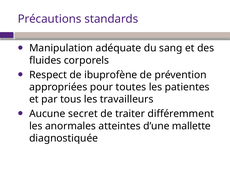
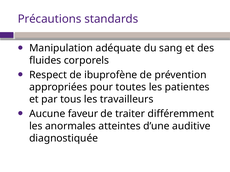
secret: secret -> faveur
mallette: mallette -> auditive
